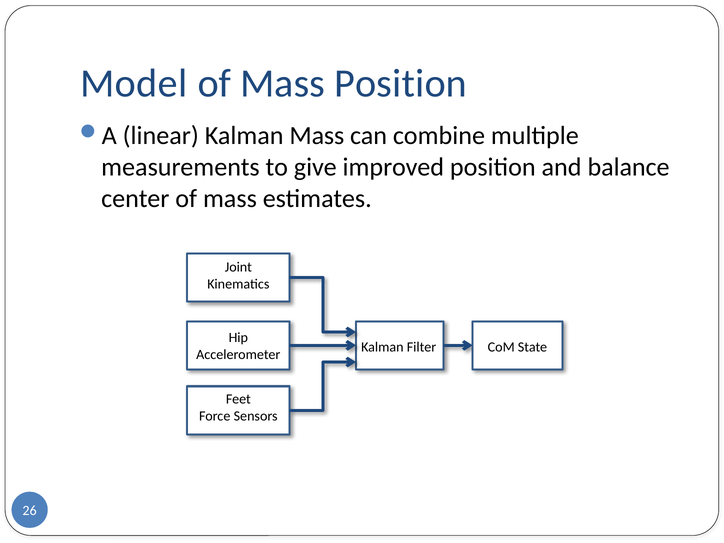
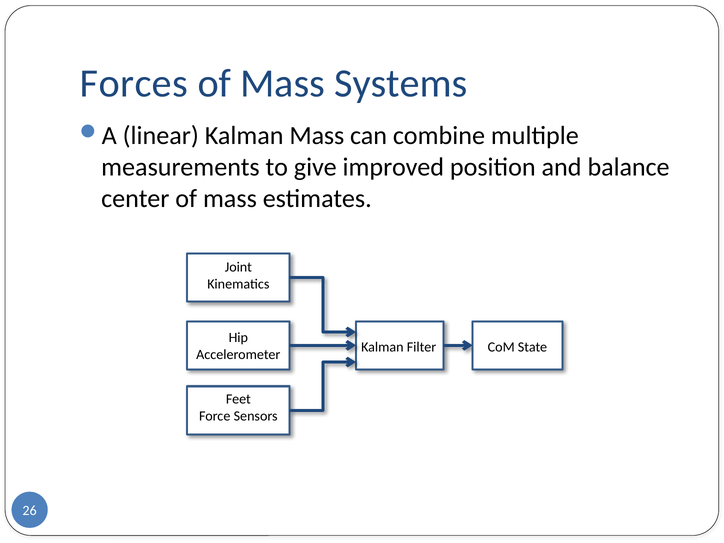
Model: Model -> Forces
Mass Position: Position -> Systems
